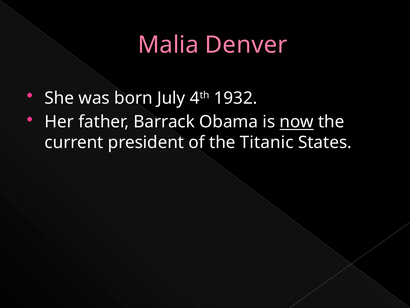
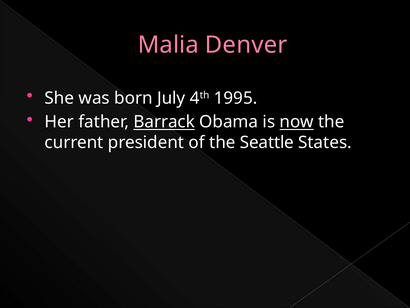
1932: 1932 -> 1995
Barrack underline: none -> present
Titanic: Titanic -> Seattle
